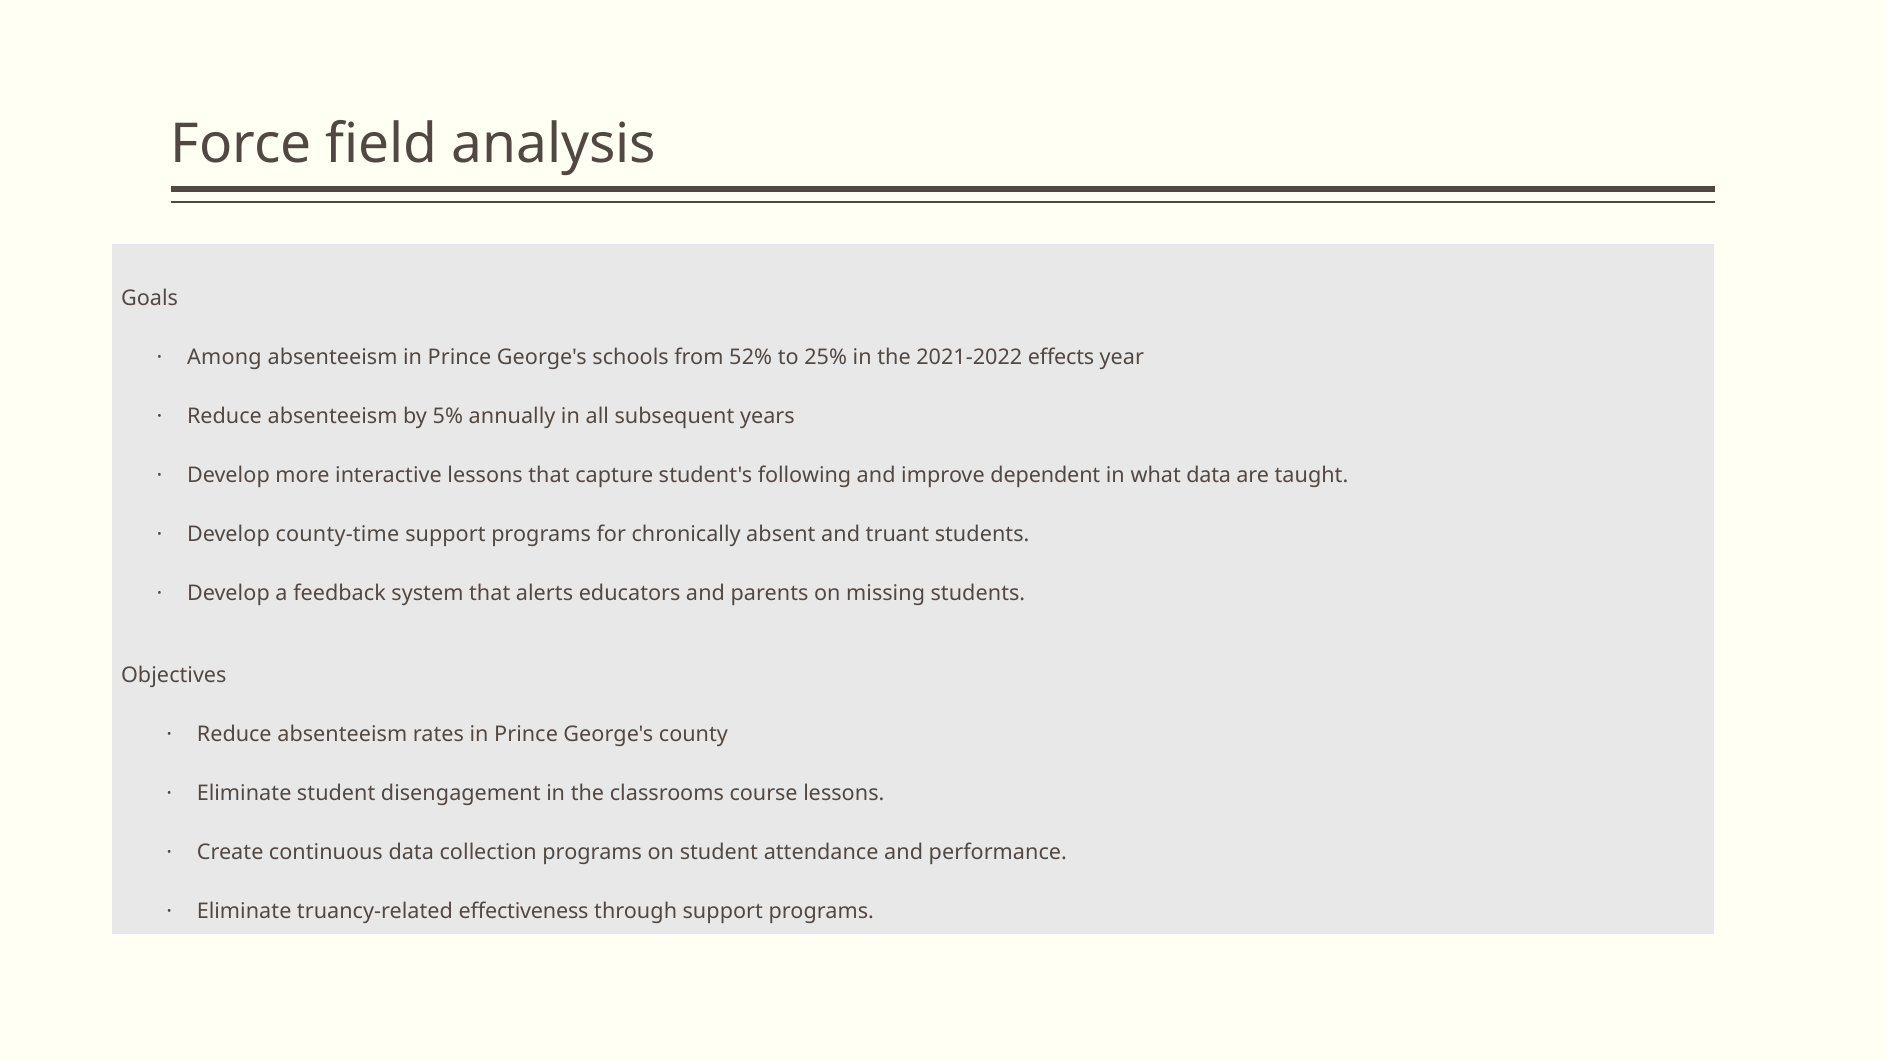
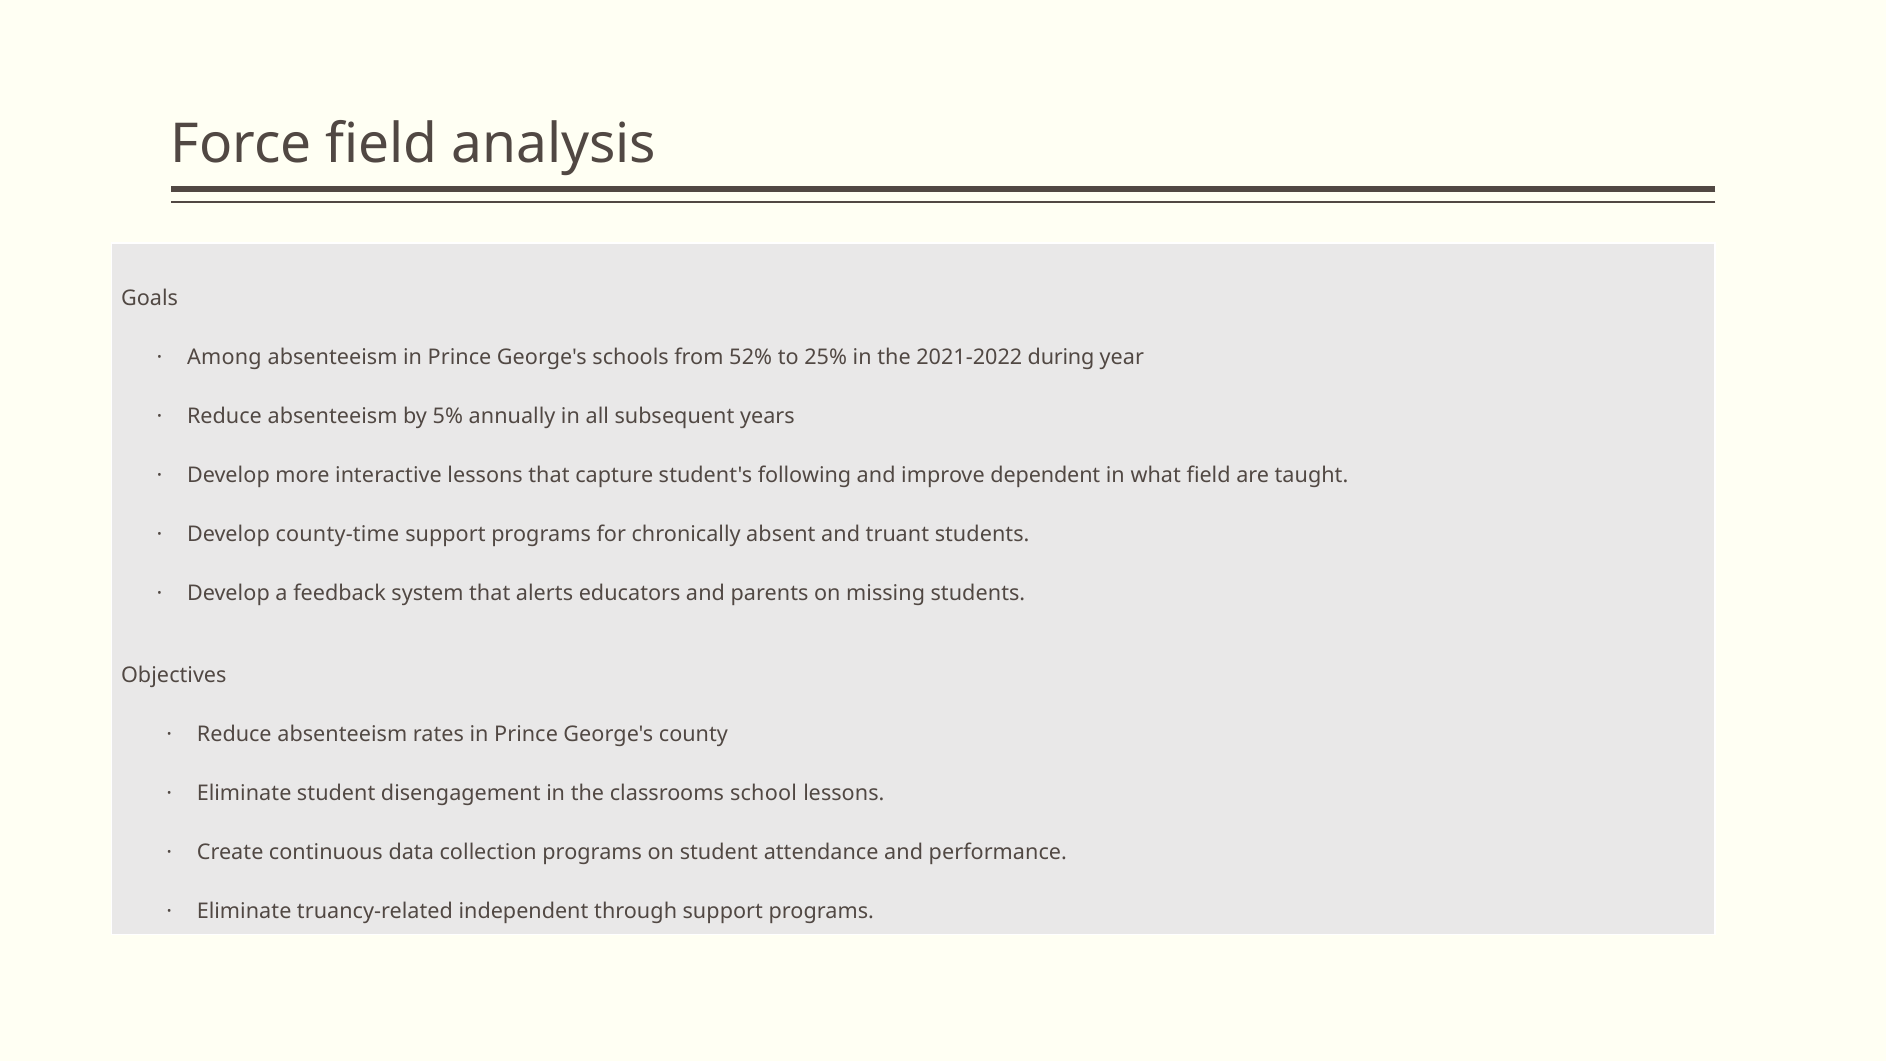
effects: effects -> during
what data: data -> field
course: course -> school
effectiveness: effectiveness -> independent
